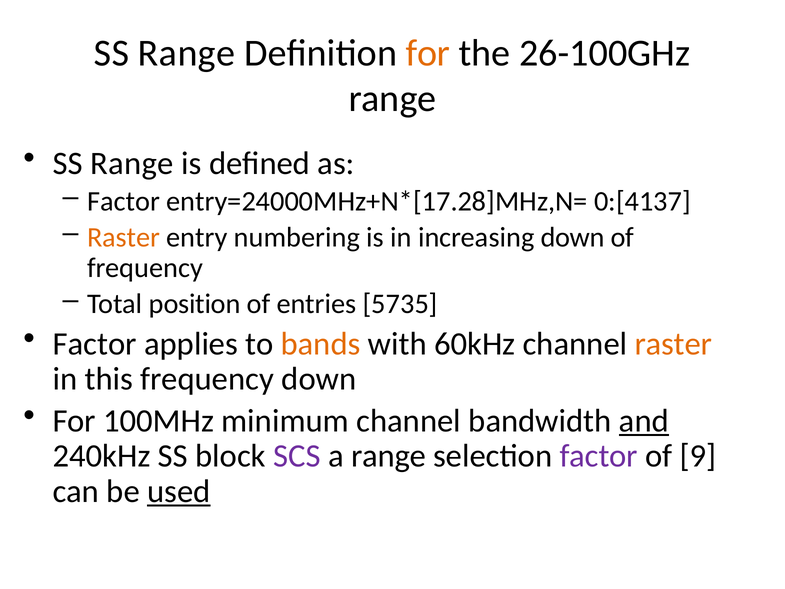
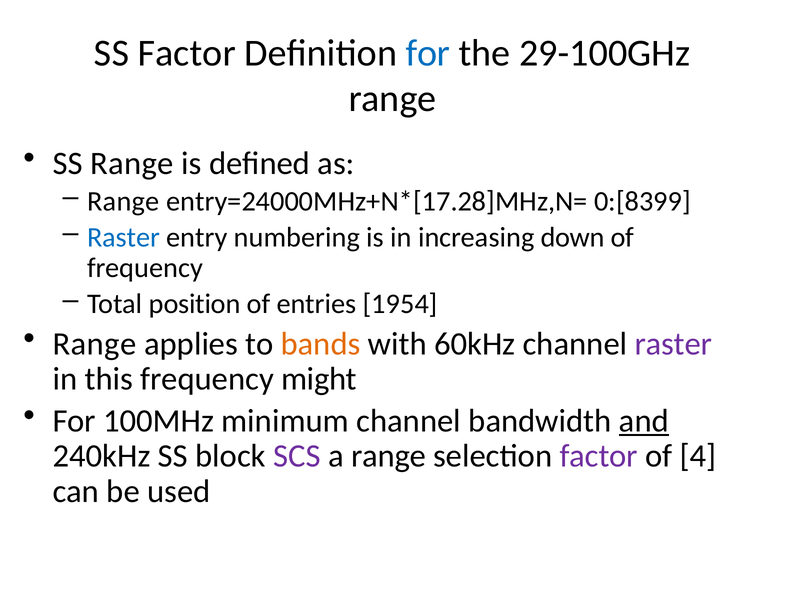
Range at (187, 53): Range -> Factor
for at (428, 53) colour: orange -> blue
26-100GHz: 26-100GHz -> 29-100GHz
Factor at (123, 201): Factor -> Range
0:[4137: 0:[4137 -> 0:[8399
Raster at (124, 237) colour: orange -> blue
5735: 5735 -> 1954
Factor at (95, 344): Factor -> Range
raster at (673, 344) colour: orange -> purple
frequency down: down -> might
9: 9 -> 4
used underline: present -> none
